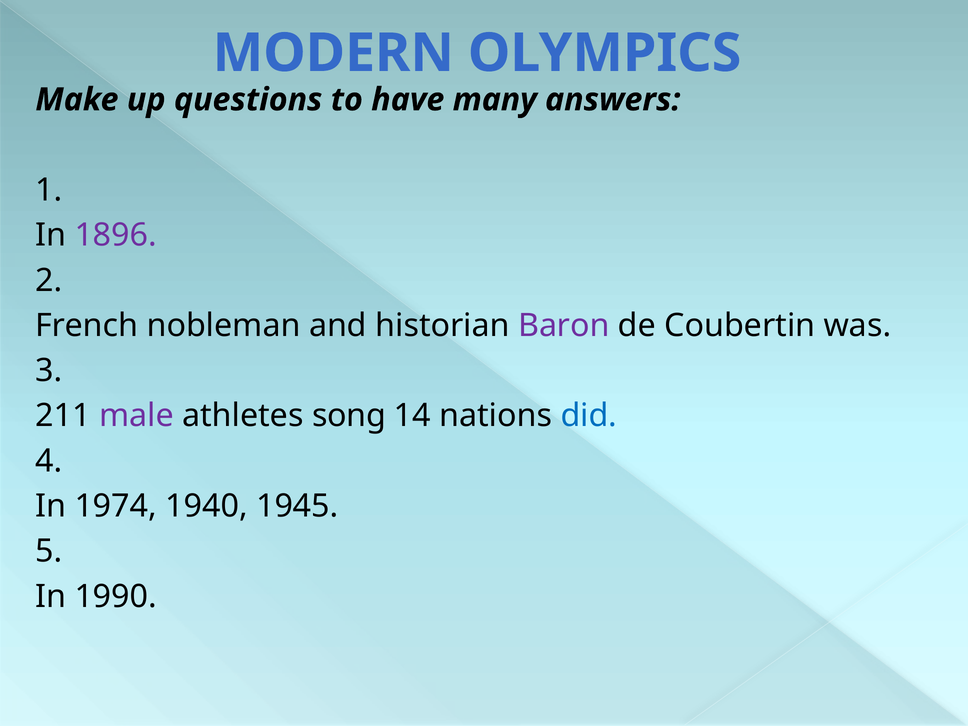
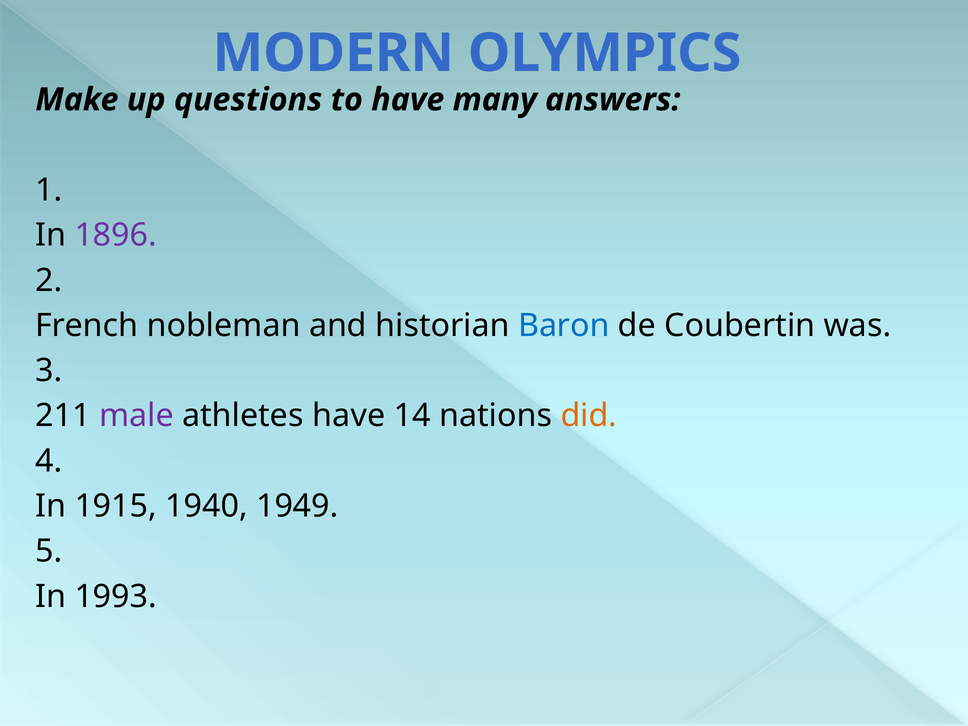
Baron colour: purple -> blue
athletes song: song -> have
did colour: blue -> orange
1974: 1974 -> 1915
1945: 1945 -> 1949
1990: 1990 -> 1993
